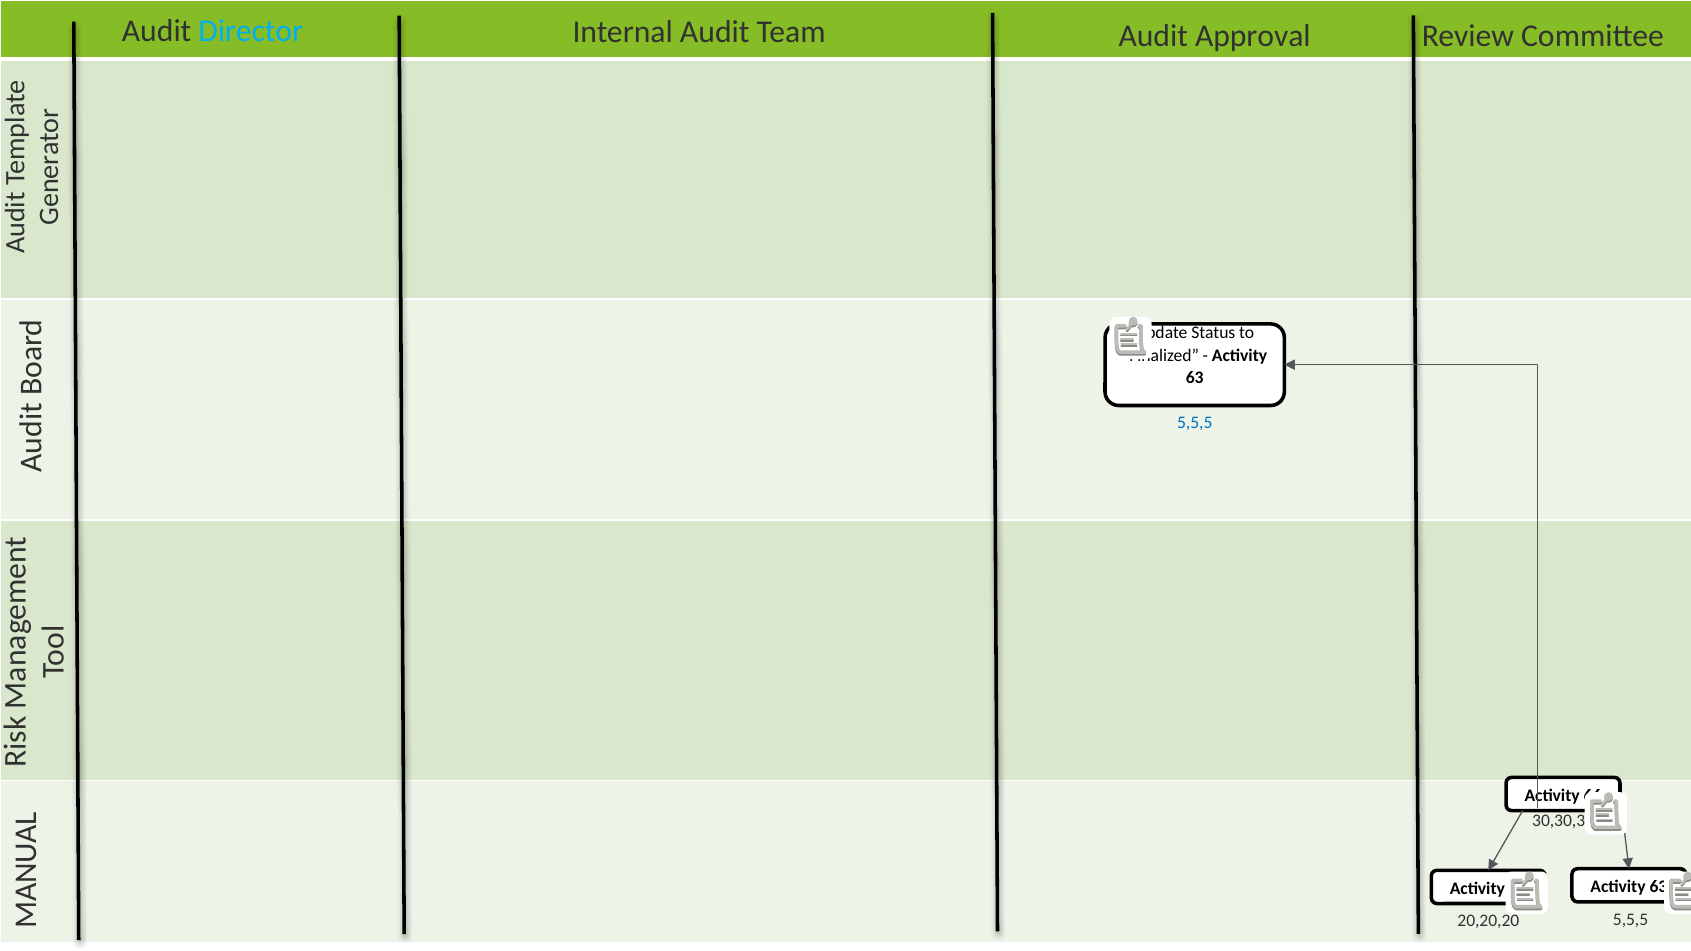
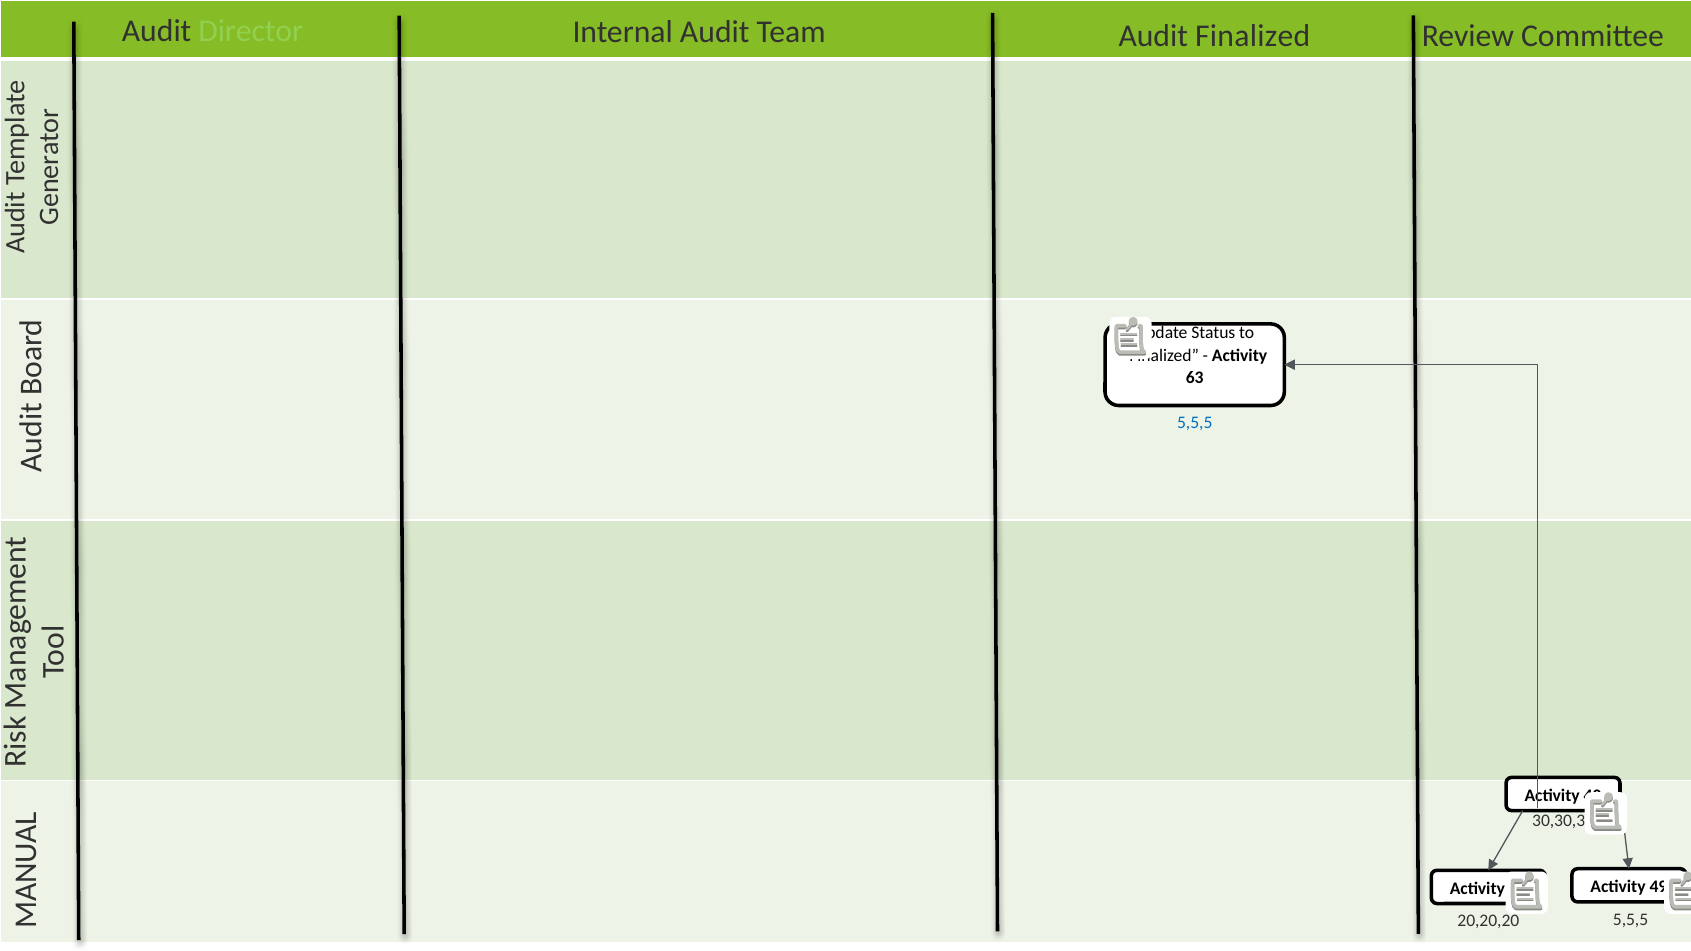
Director colour: light blue -> light green
Audit Approval: Approval -> Finalized
66: 66 -> 40
63 at (1659, 887): 63 -> 49
